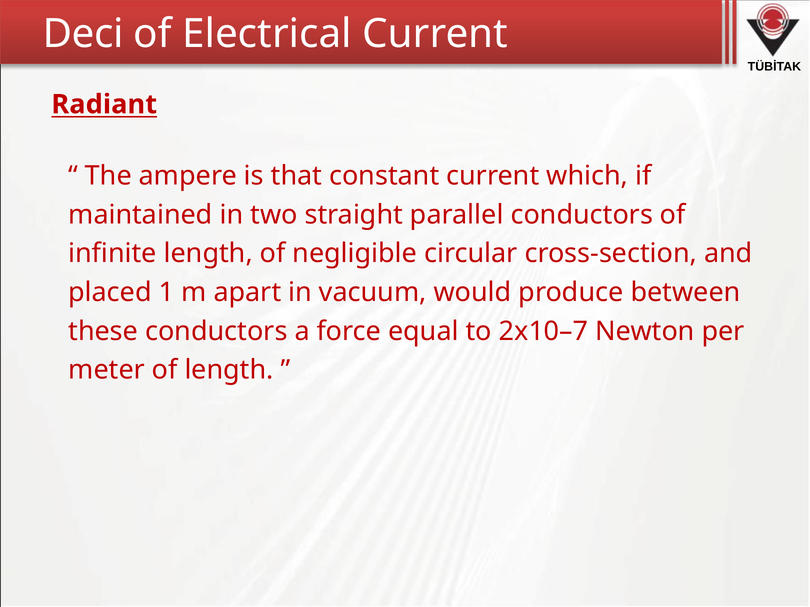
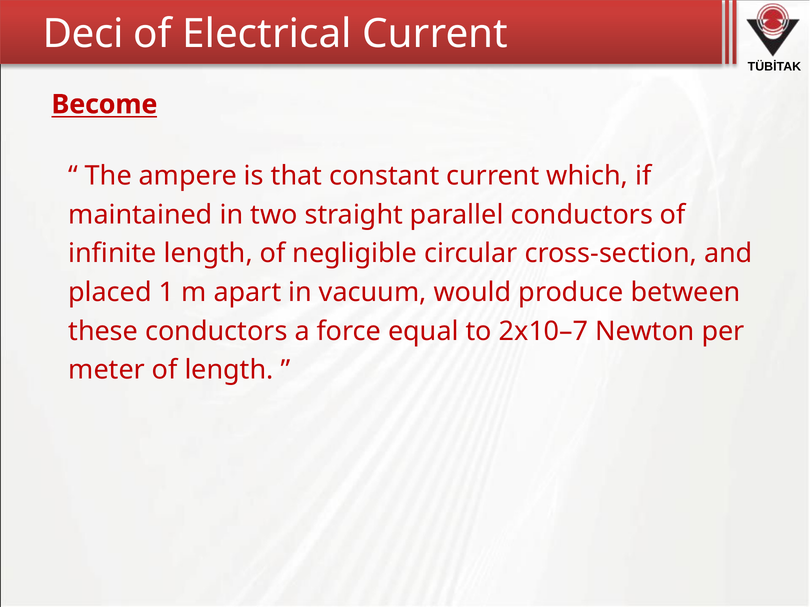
Radiant: Radiant -> Become
